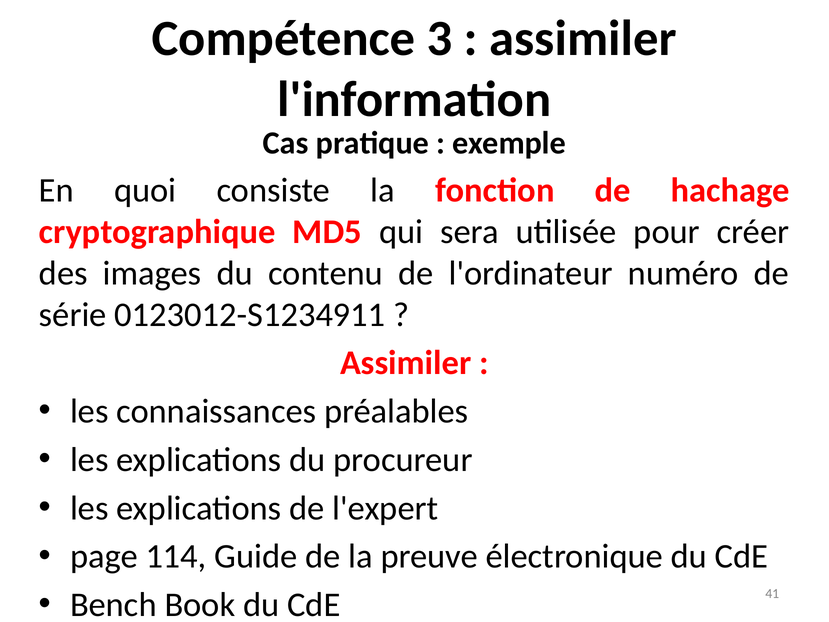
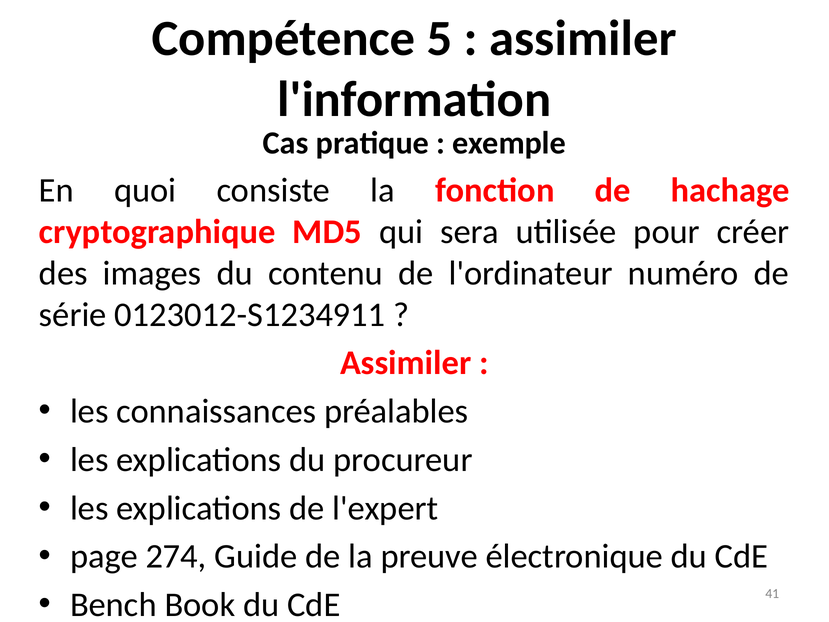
3: 3 -> 5
114: 114 -> 274
